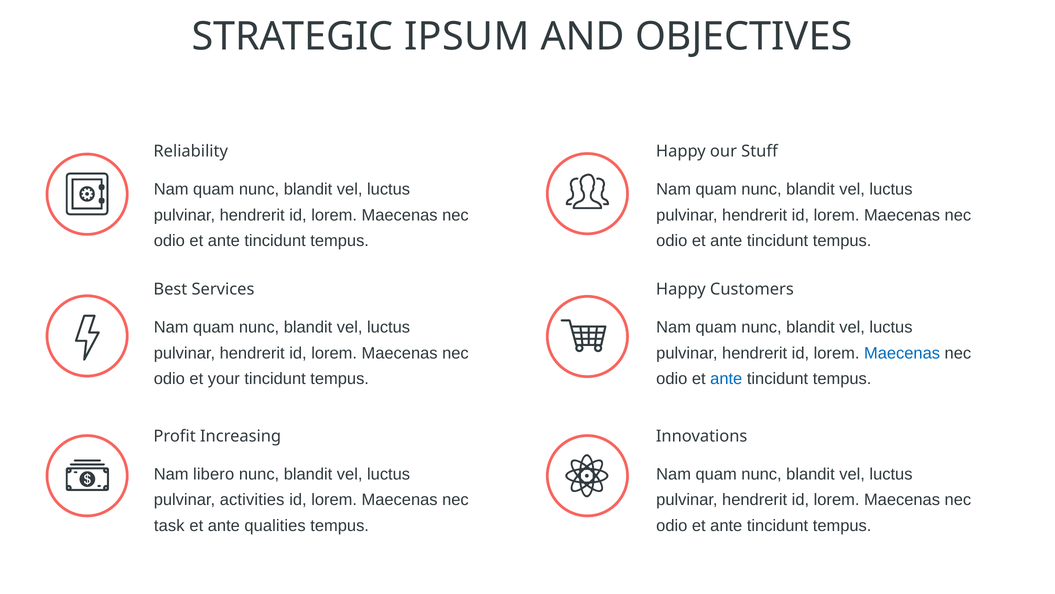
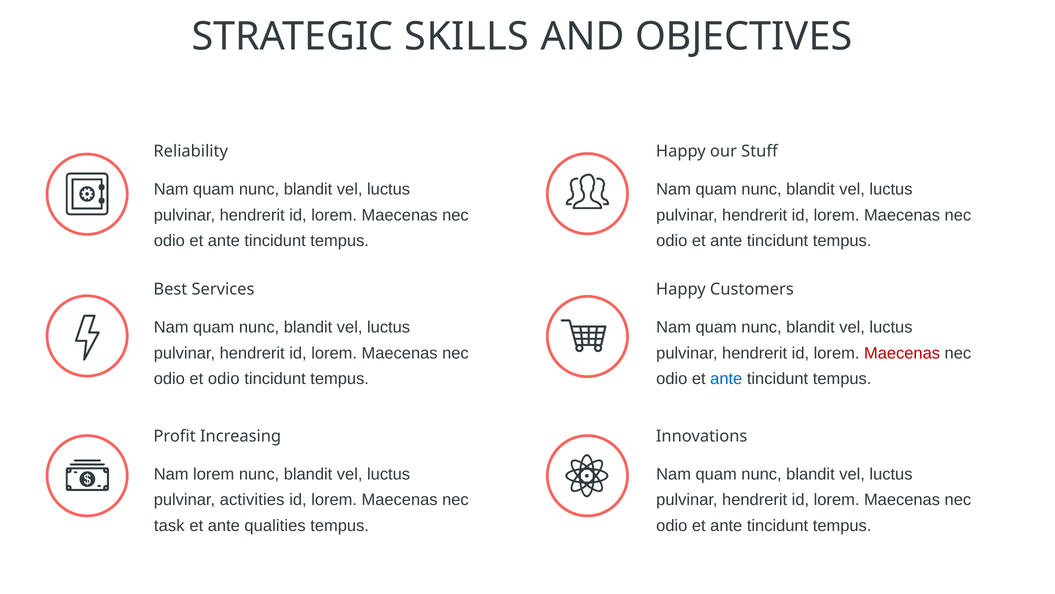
IPSUM: IPSUM -> SKILLS
Maecenas at (902, 353) colour: blue -> red
et your: your -> odio
Nam libero: libero -> lorem
